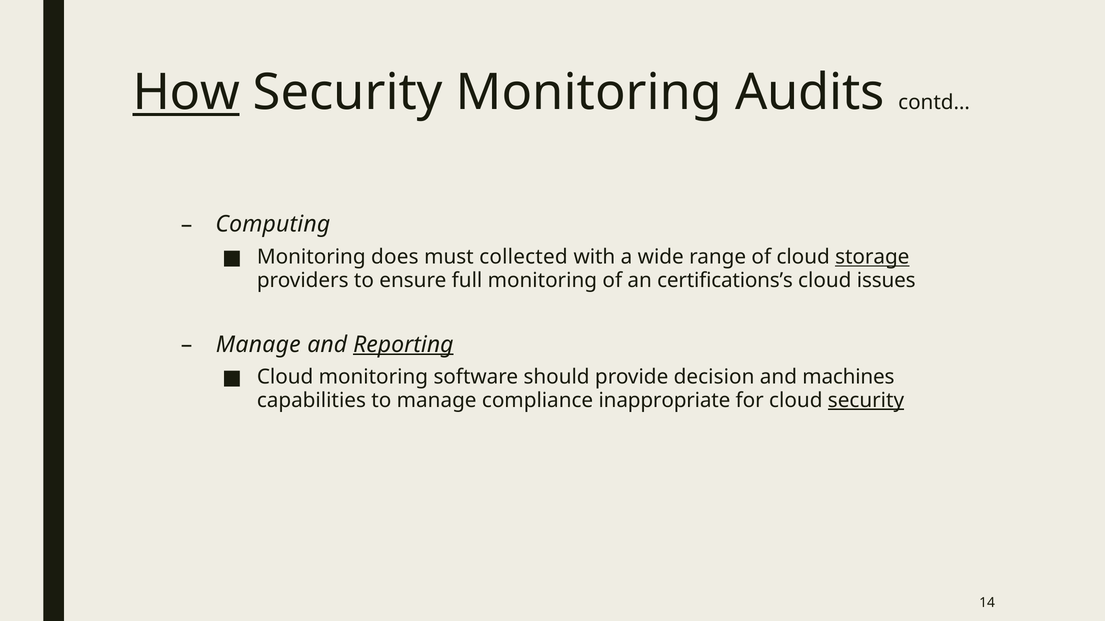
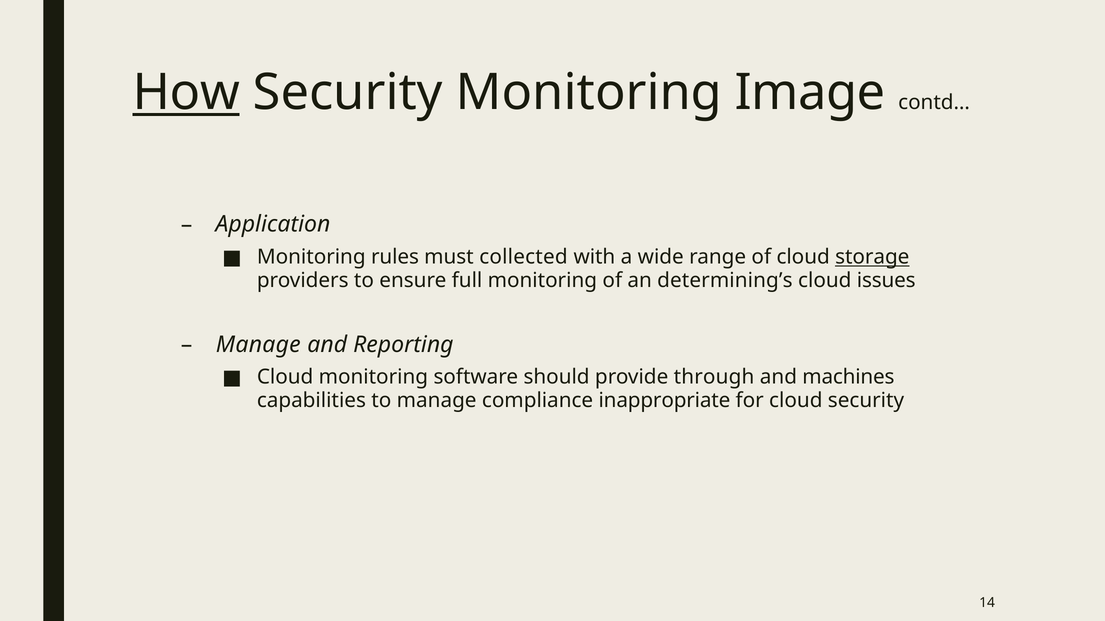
Audits: Audits -> Image
Computing: Computing -> Application
does: does -> rules
certifications’s: certifications’s -> determining’s
Reporting underline: present -> none
decision: decision -> through
security at (866, 401) underline: present -> none
